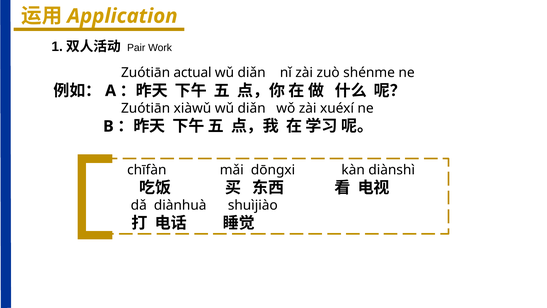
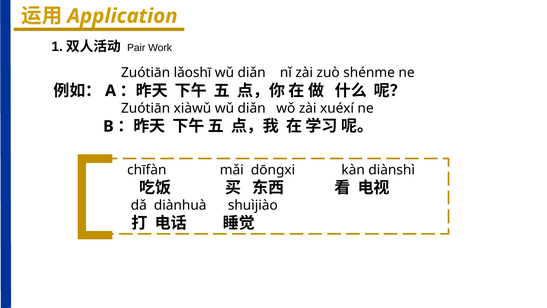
actual: actual -> lǎoshī
